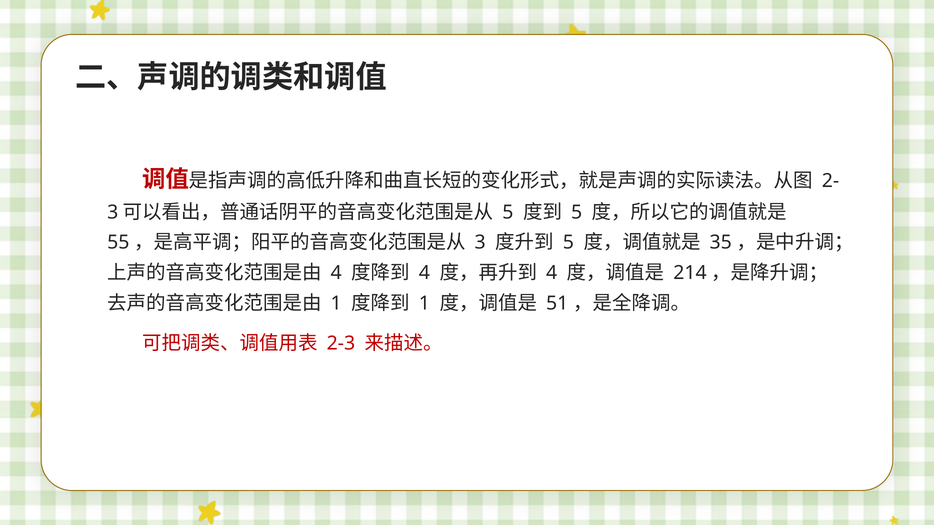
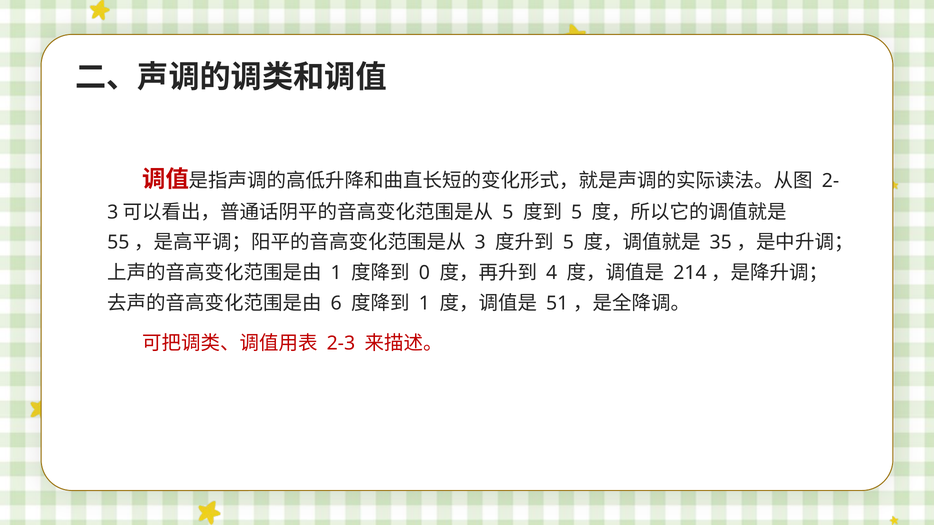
4 at (336, 273): 4 -> 1
4 at (424, 273): 4 -> 0
1 at (336, 303): 1 -> 6
